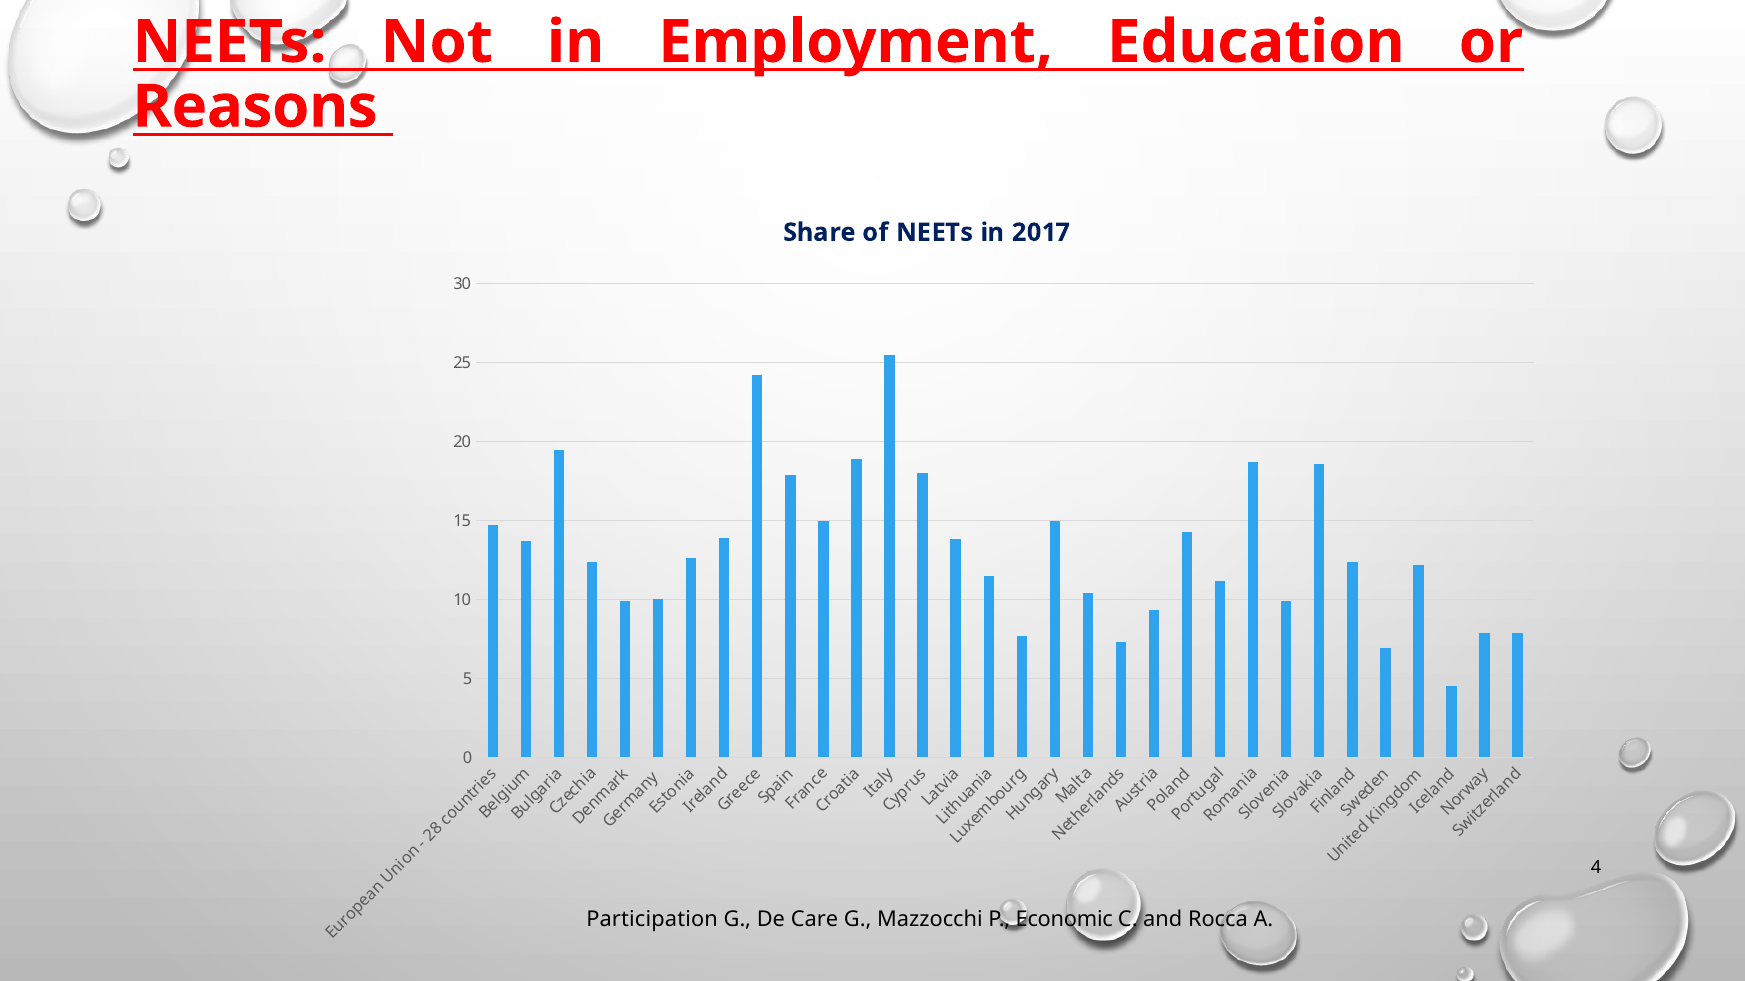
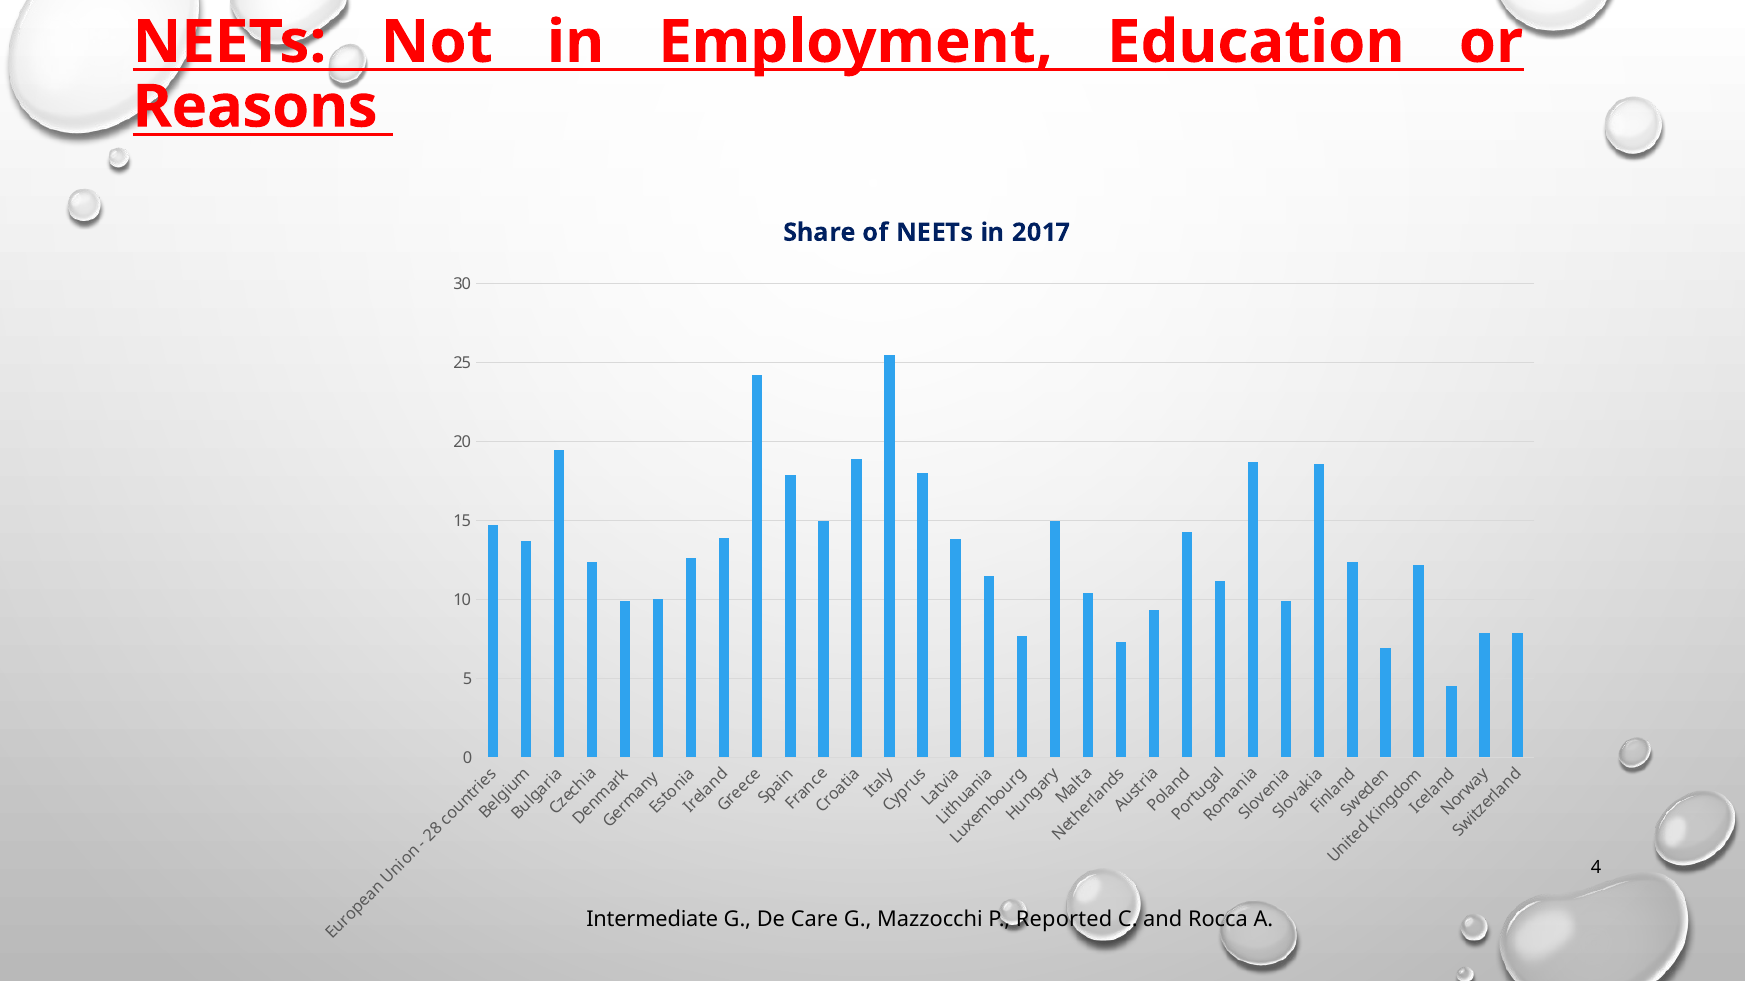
Participation: Participation -> Intermediate
Economic: Economic -> Reported
